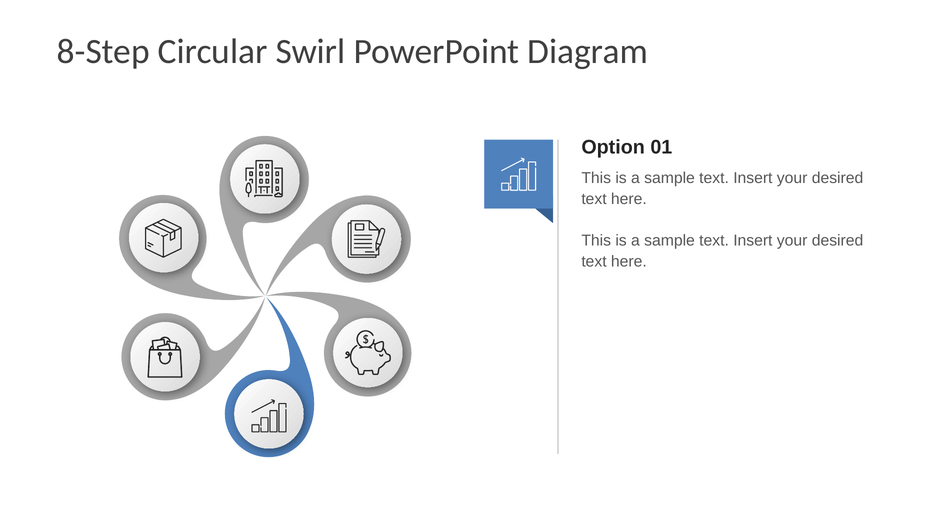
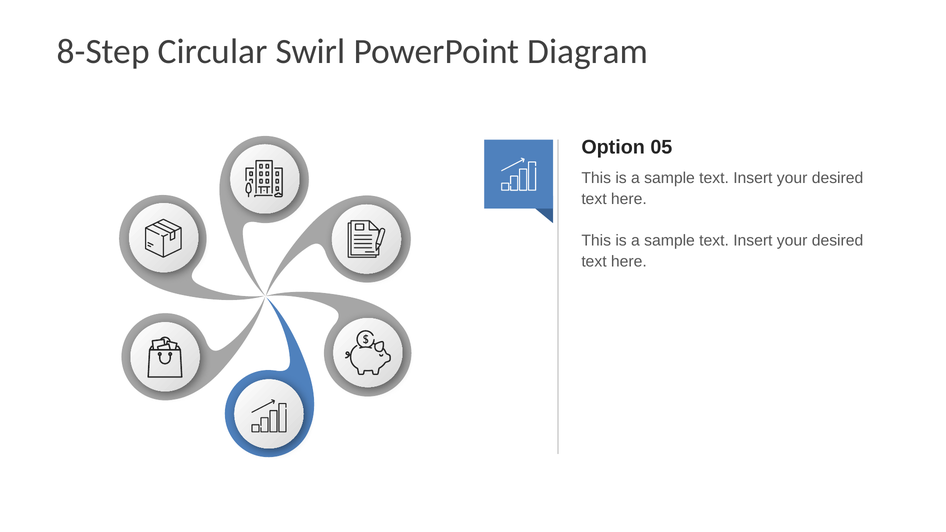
01: 01 -> 05
